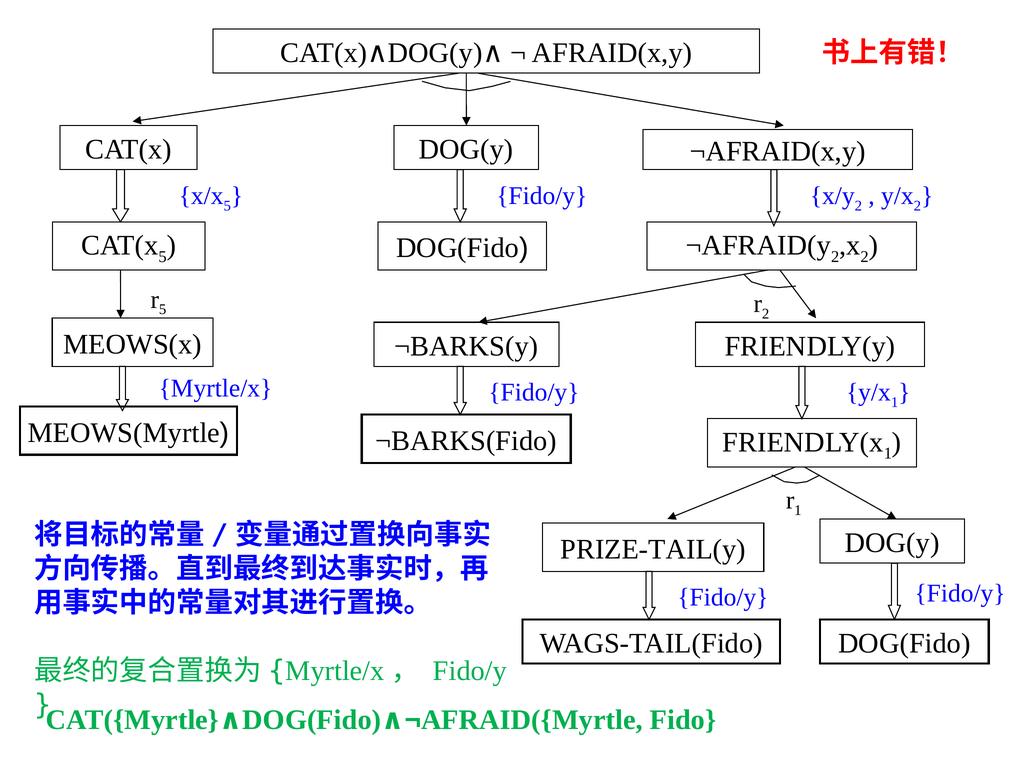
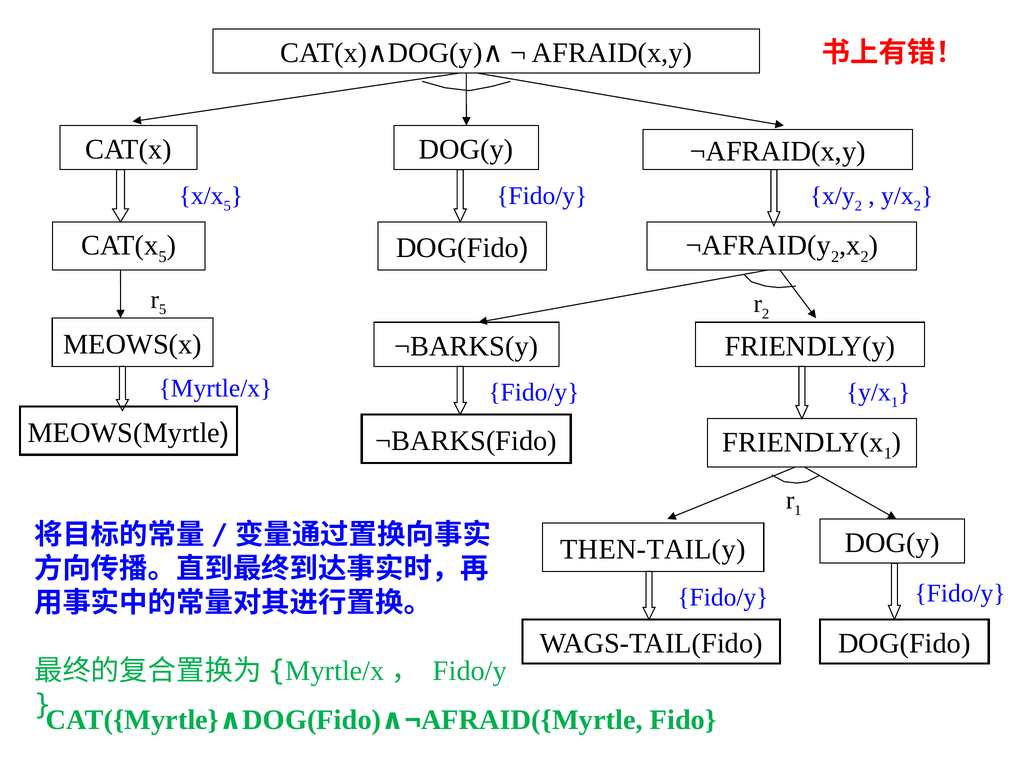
PRIZE-TAIL(y: PRIZE-TAIL(y -> THEN-TAIL(y
